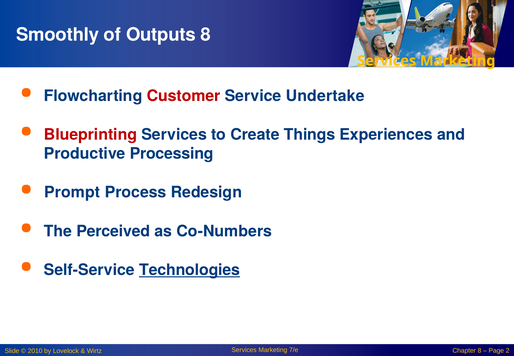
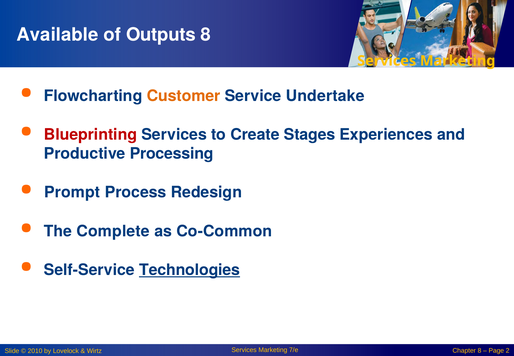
Smoothly: Smoothly -> Available
Services at (387, 61) underline: present -> none
Customer colour: red -> orange
Things: Things -> Stages
Perceived: Perceived -> Complete
Co-Numbers: Co-Numbers -> Co-Common
